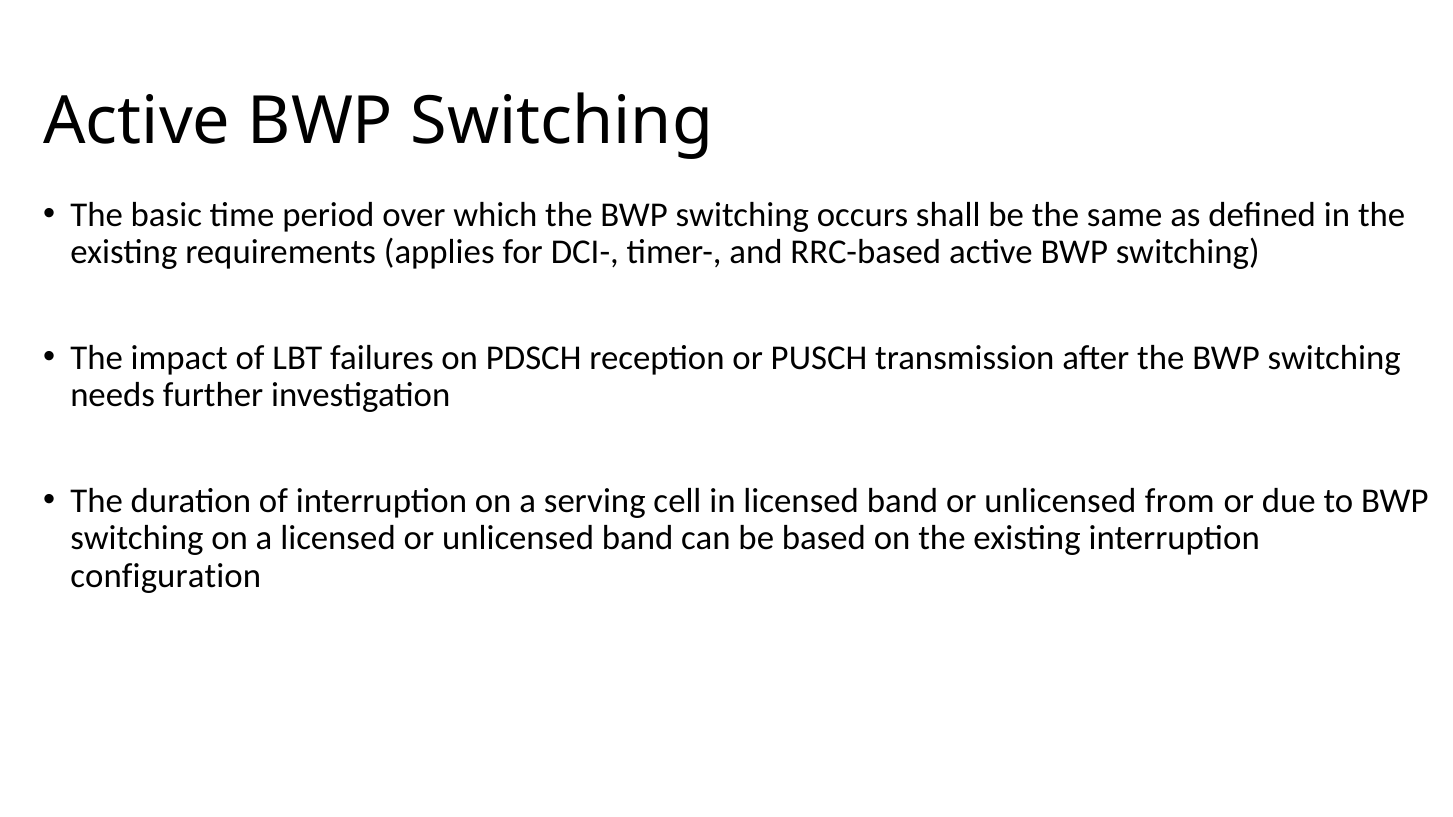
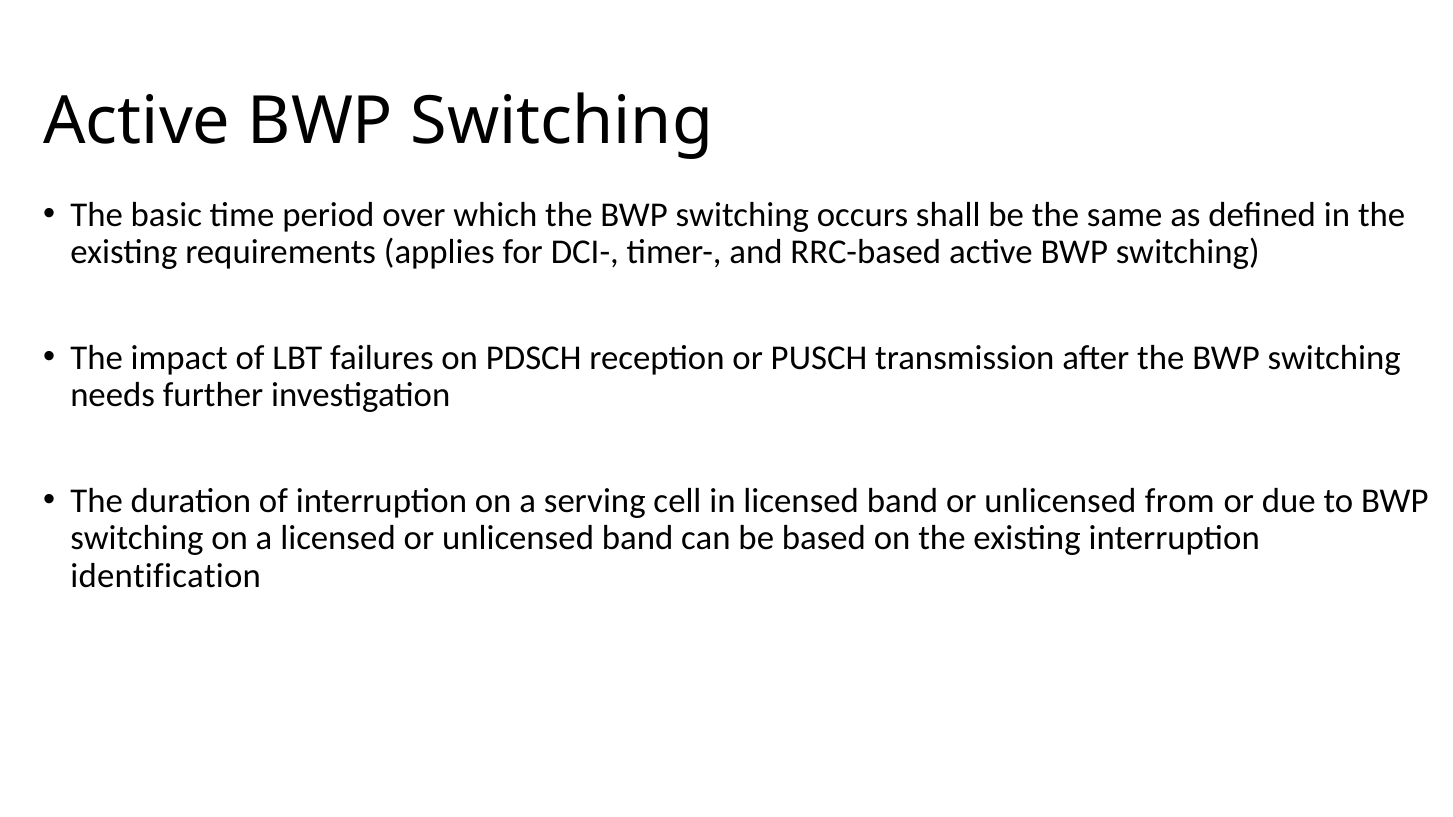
configuration: configuration -> identification
